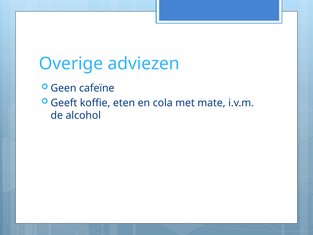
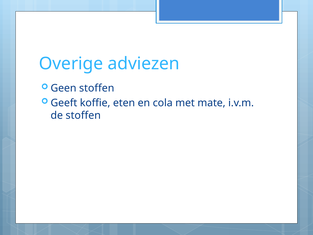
Geen cafeïne: cafeïne -> stoffen
de alcohol: alcohol -> stoffen
